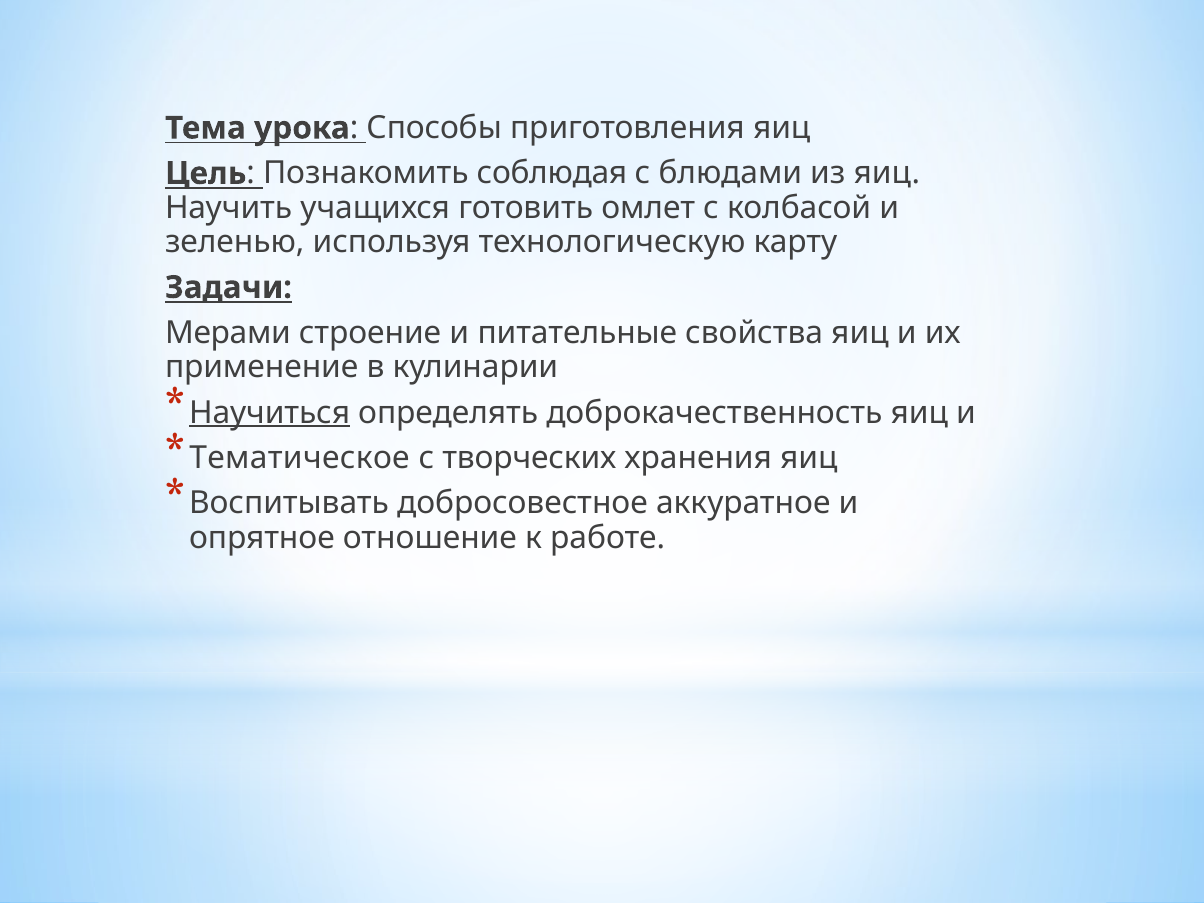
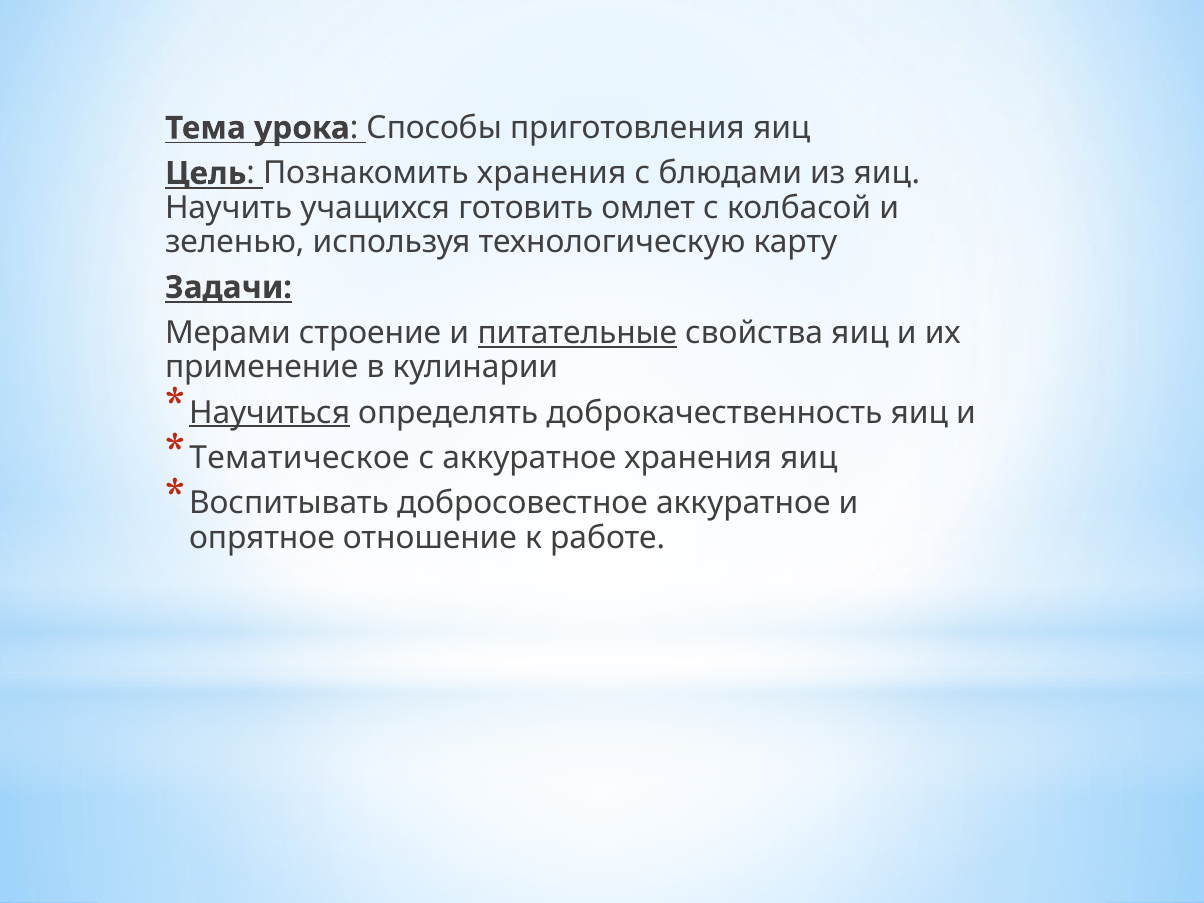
Познакомить соблюдая: соблюдая -> хранения
питательные underline: none -> present
с творческих: творческих -> аккуратное
